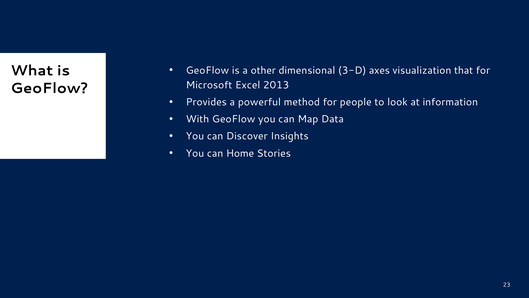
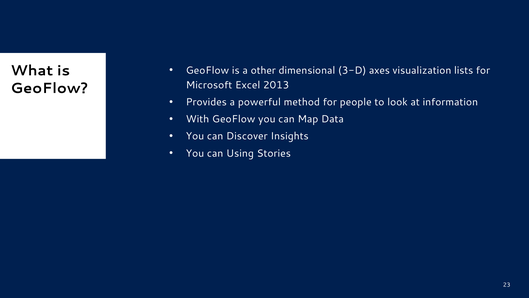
that: that -> lists
Home: Home -> Using
